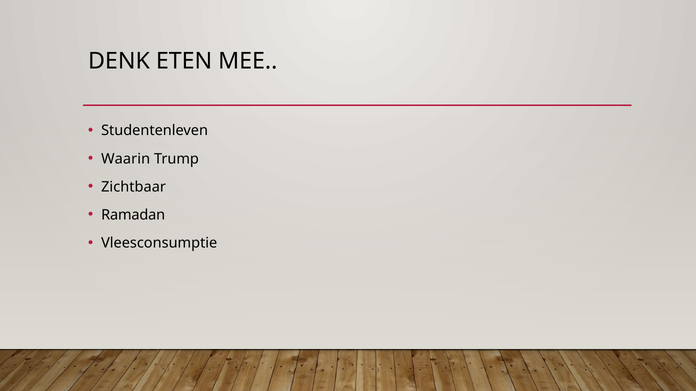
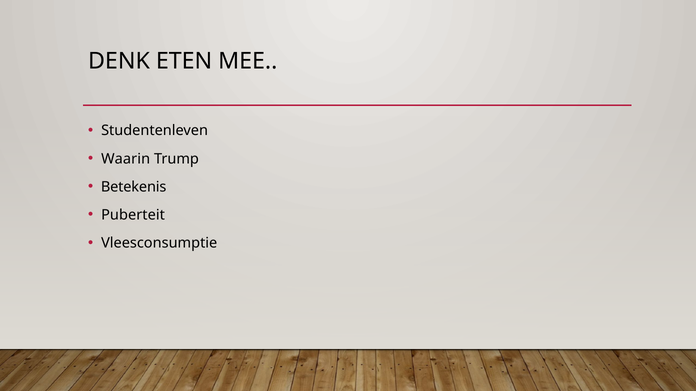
Zichtbaar: Zichtbaar -> Betekenis
Ramadan: Ramadan -> Puberteit
